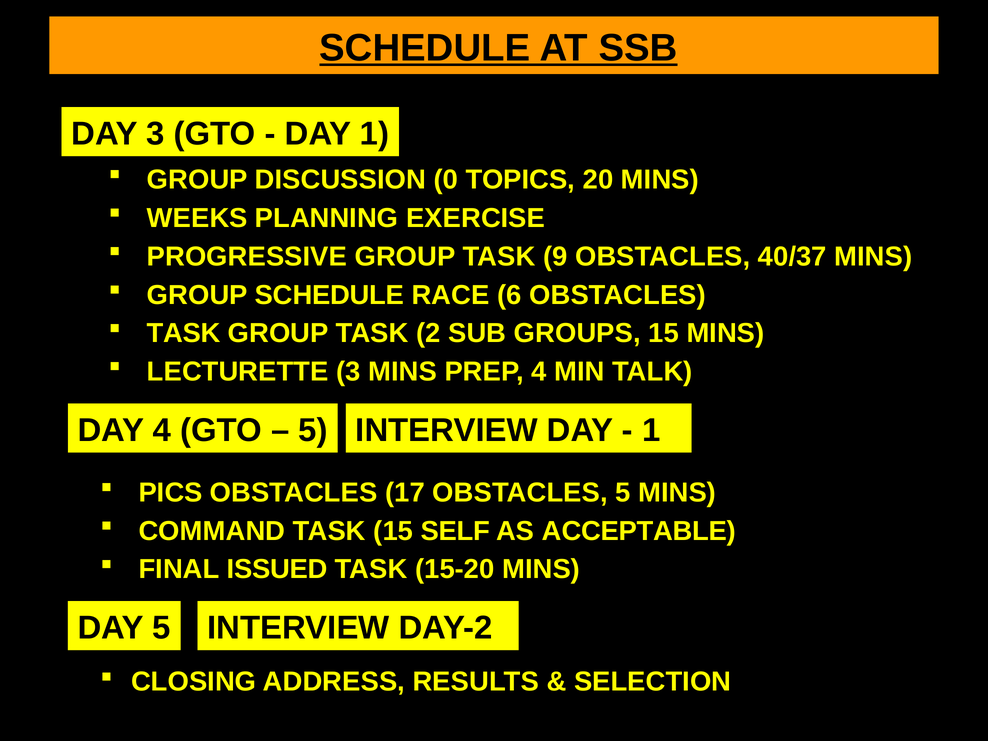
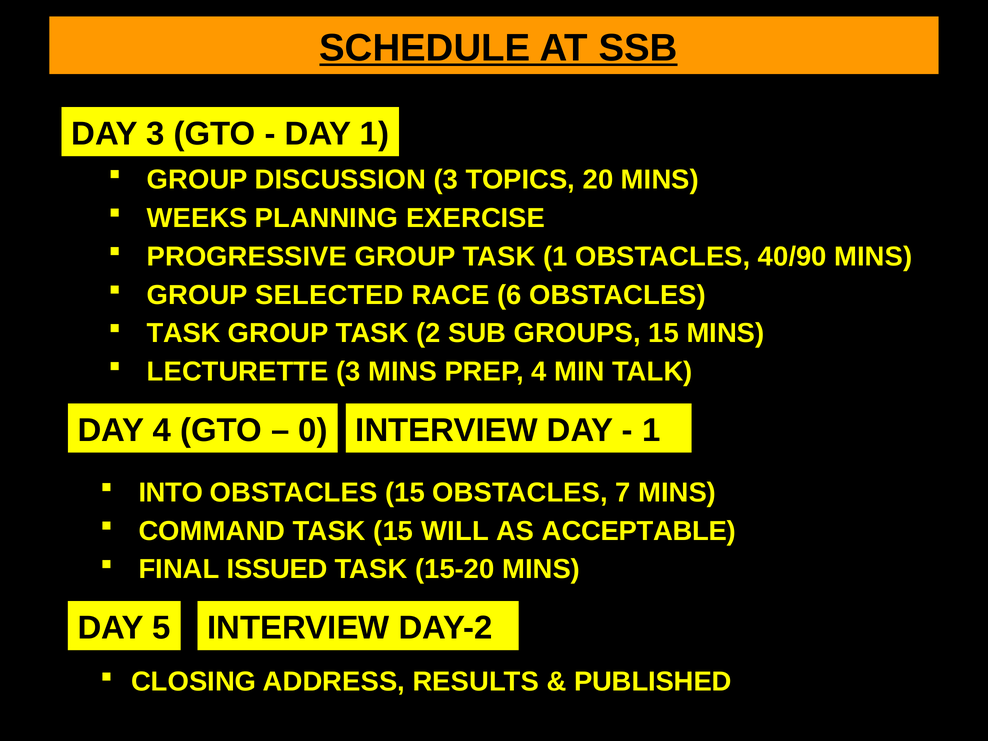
DISCUSSION 0: 0 -> 3
TASK 9: 9 -> 1
40/37: 40/37 -> 40/90
GROUP SCHEDULE: SCHEDULE -> SELECTED
5 at (313, 430): 5 -> 0
PICS: PICS -> INTO
OBSTACLES 17: 17 -> 15
OBSTACLES 5: 5 -> 7
SELF: SELF -> WILL
SELECTION: SELECTION -> PUBLISHED
